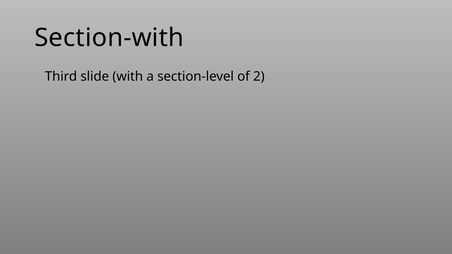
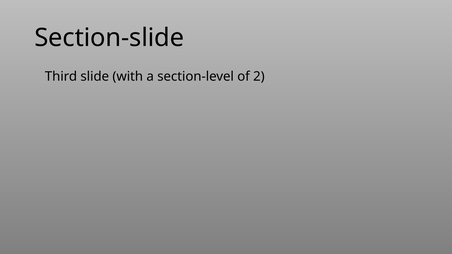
Section-with: Section-with -> Section-slide
